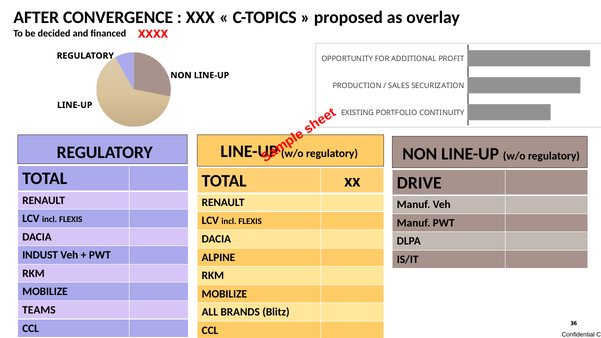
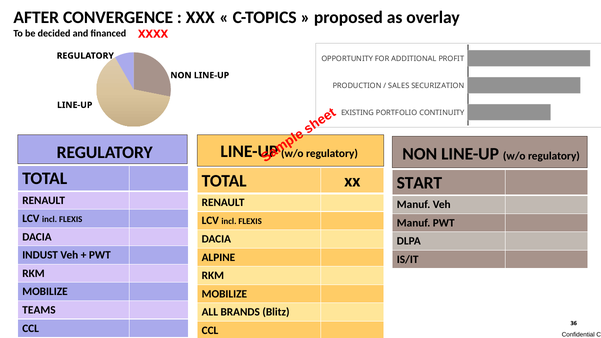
DRIVE: DRIVE -> START
